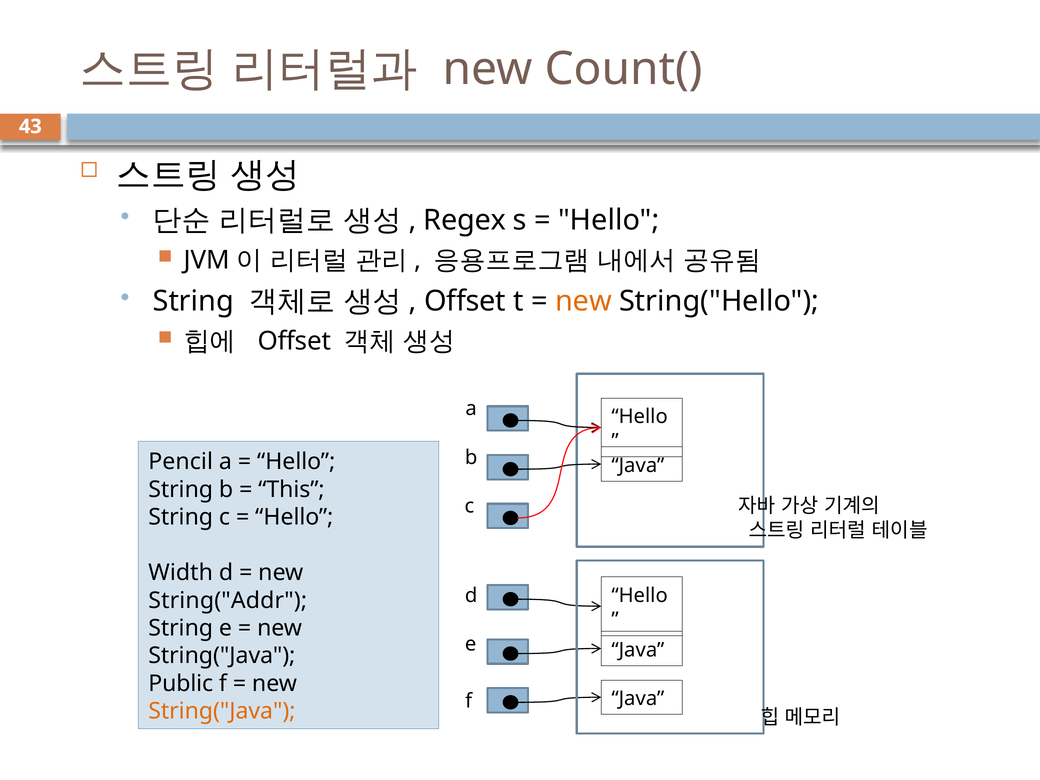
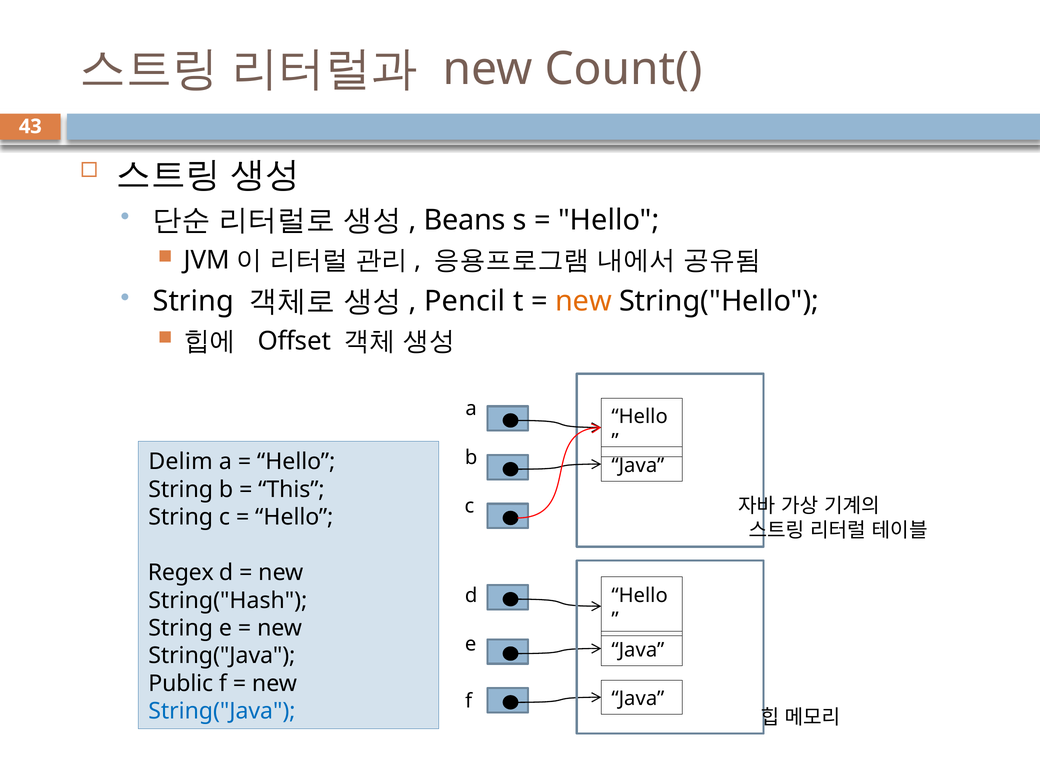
Regex: Regex -> Beans
Offset at (465, 301): Offset -> Pencil
Pencil: Pencil -> Delim
Width: Width -> Regex
String("Addr: String("Addr -> String("Hash
String("Java at (222, 711) colour: orange -> blue
